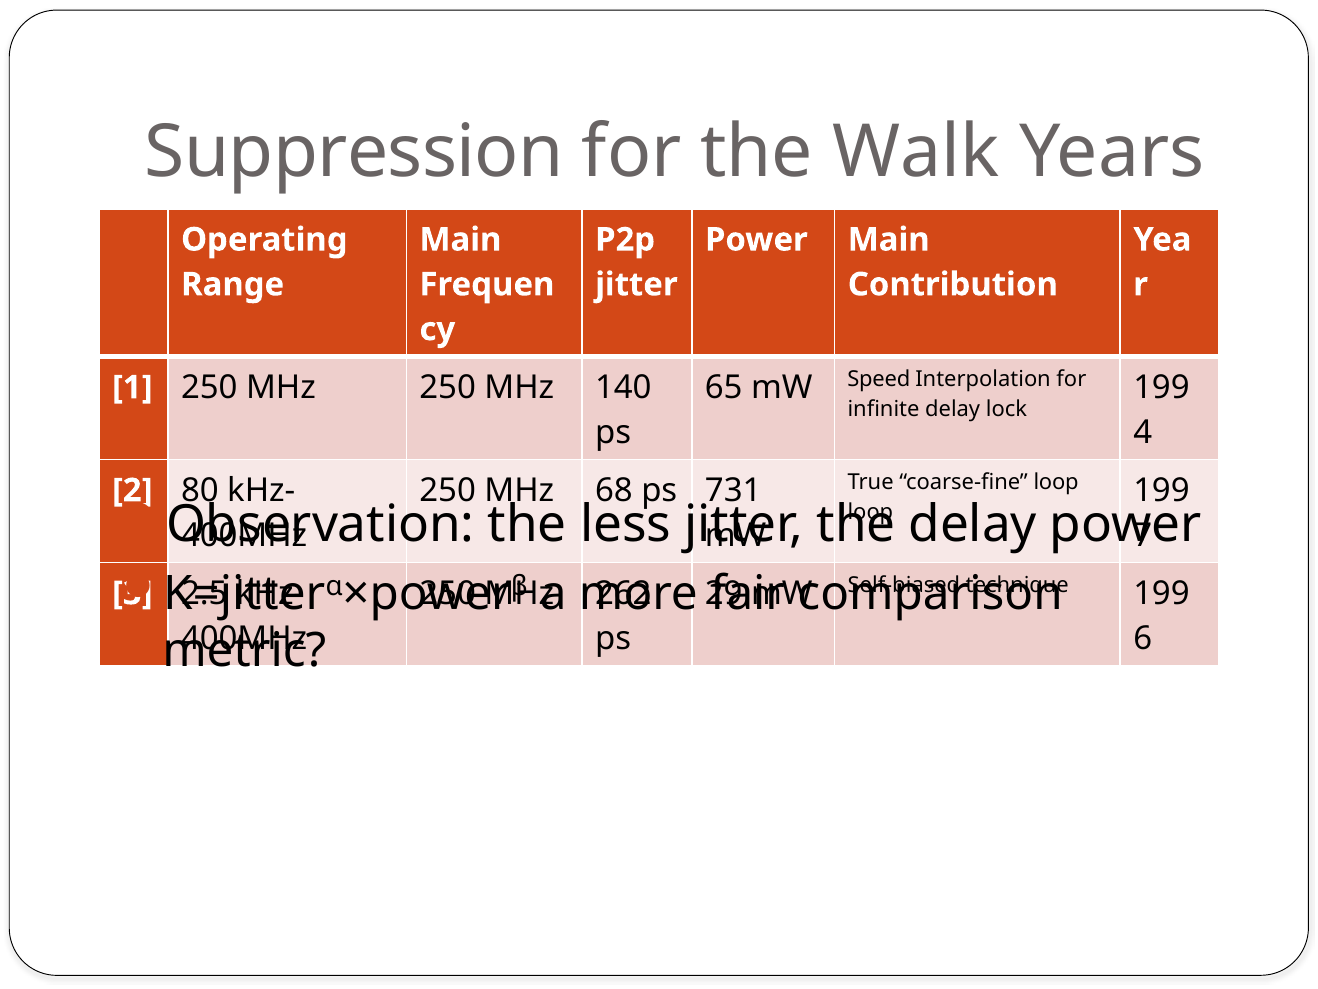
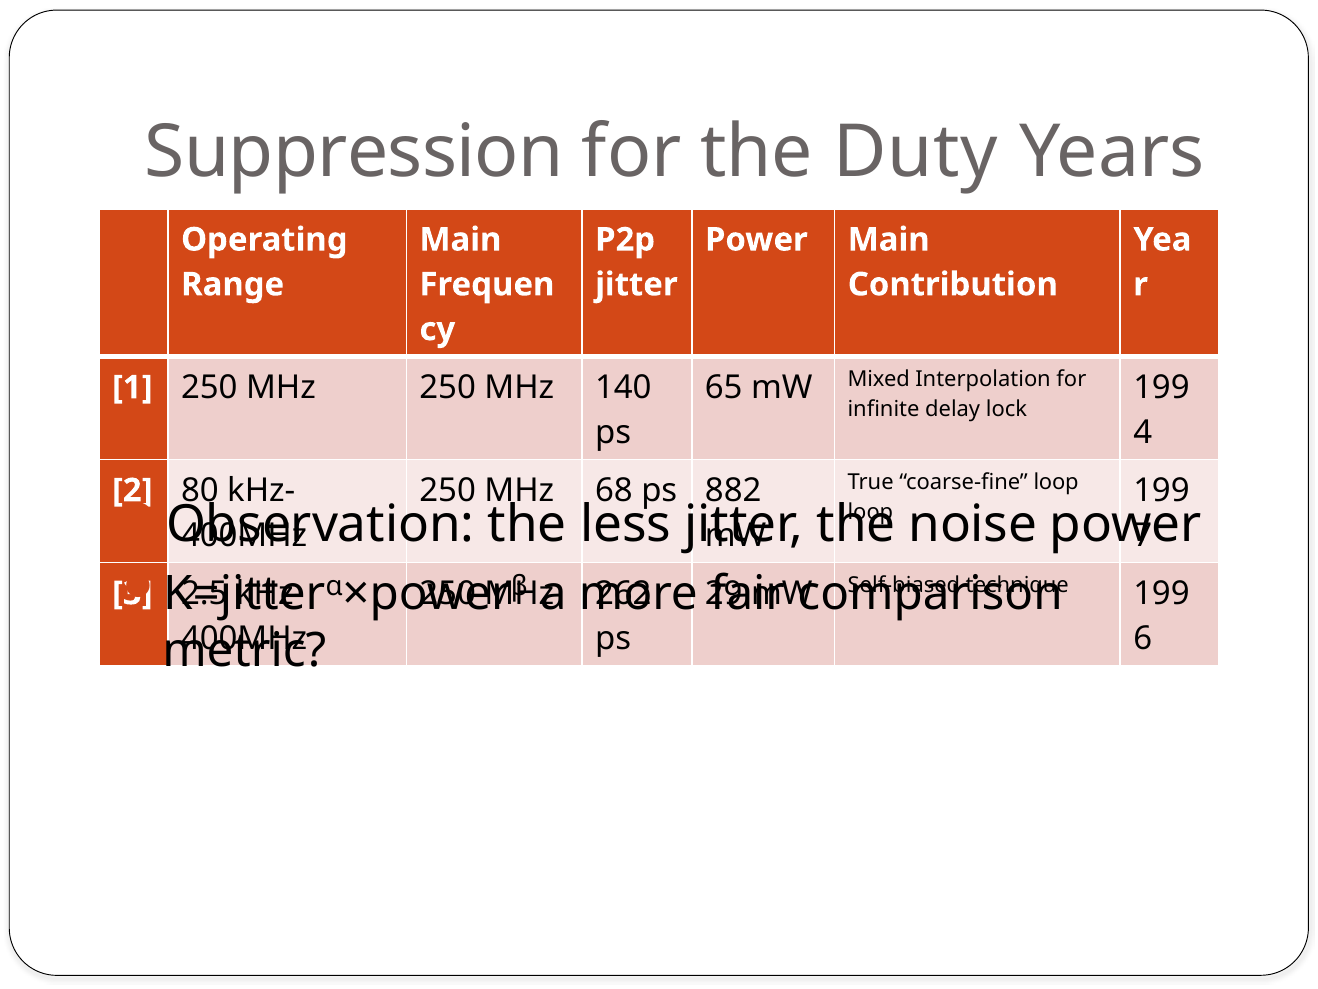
Walk: Walk -> Duty
Speed: Speed -> Mixed
731: 731 -> 882
delay at (973, 524): delay -> noise
